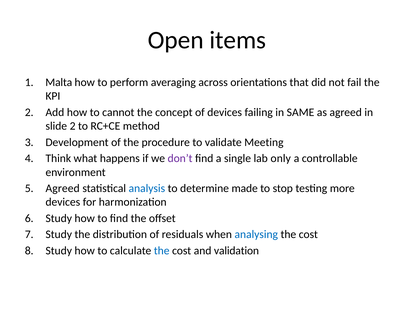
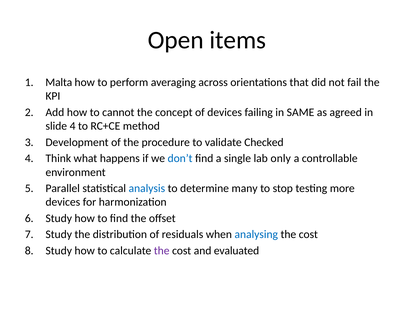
slide 2: 2 -> 4
Meeting: Meeting -> Checked
don’t colour: purple -> blue
5 Agreed: Agreed -> Parallel
made: made -> many
the at (162, 250) colour: blue -> purple
validation: validation -> evaluated
